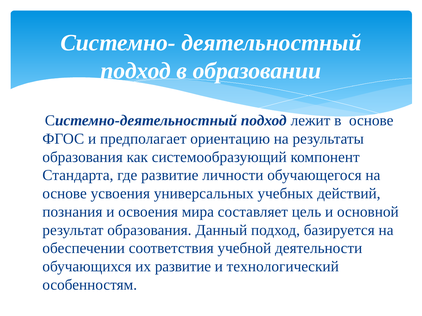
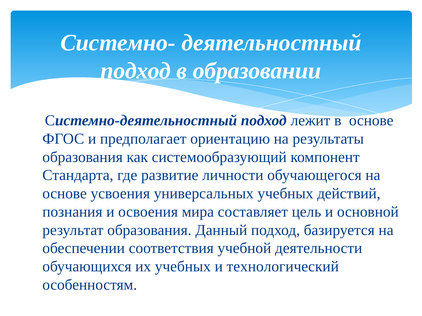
их развитие: развитие -> учебных
